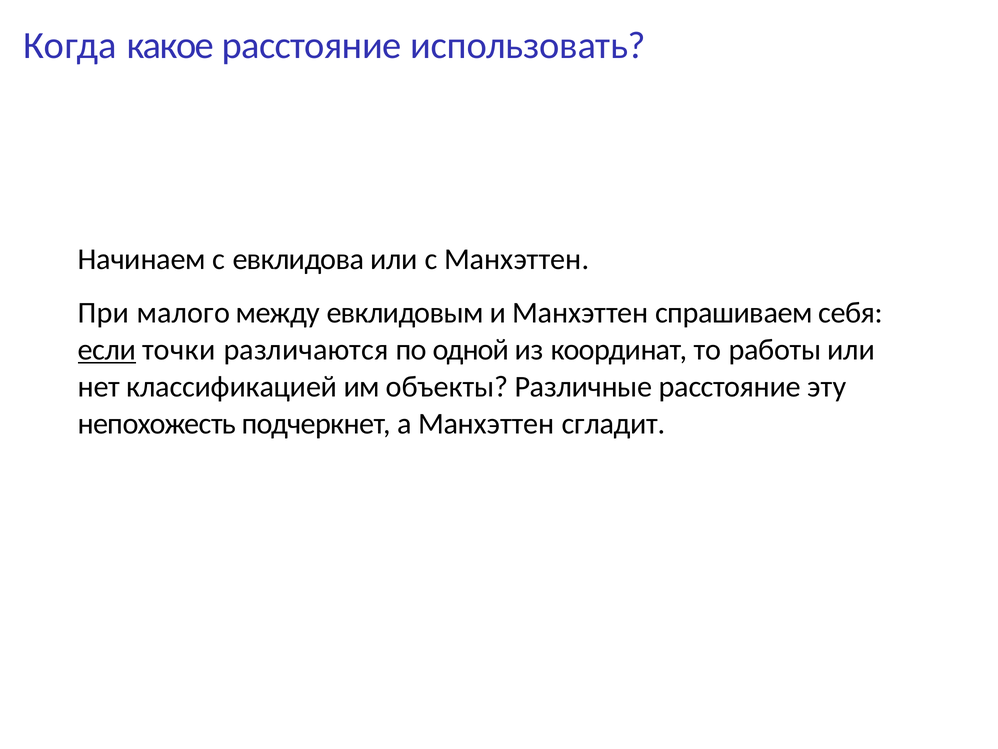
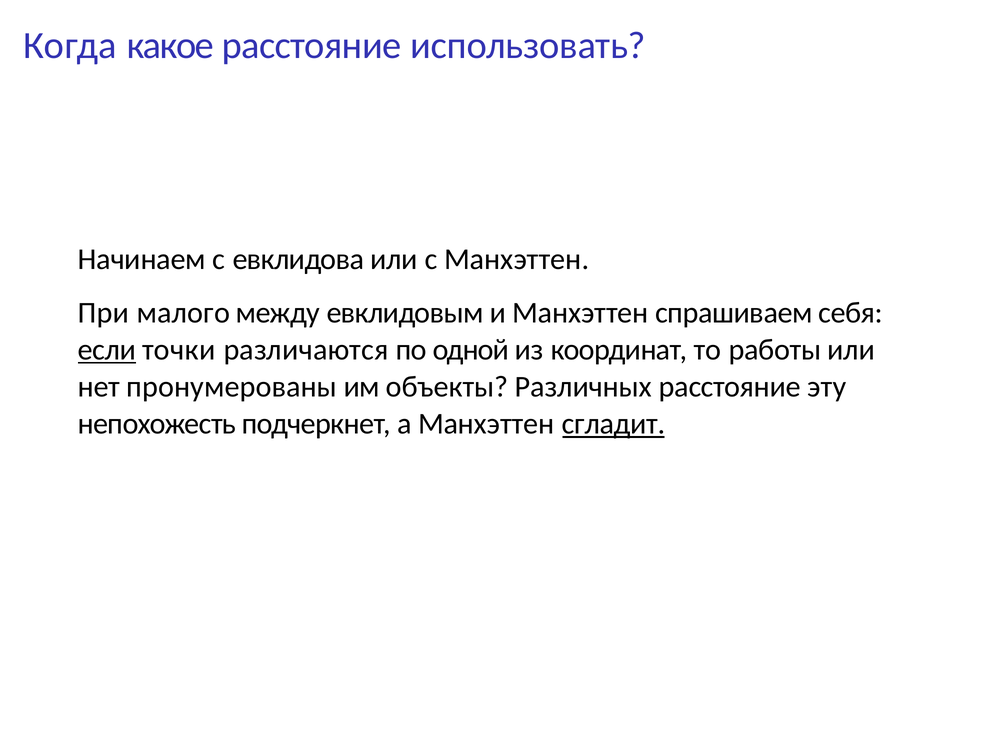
классификацией: классификацией -> пронумерованы
Различные: Различные -> Различных
сгладит underline: none -> present
